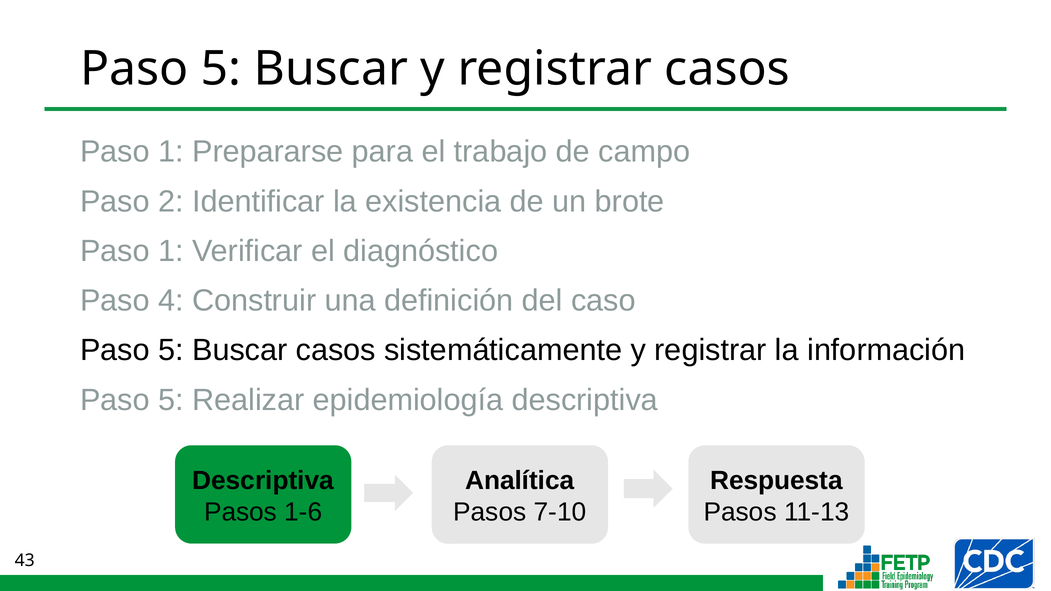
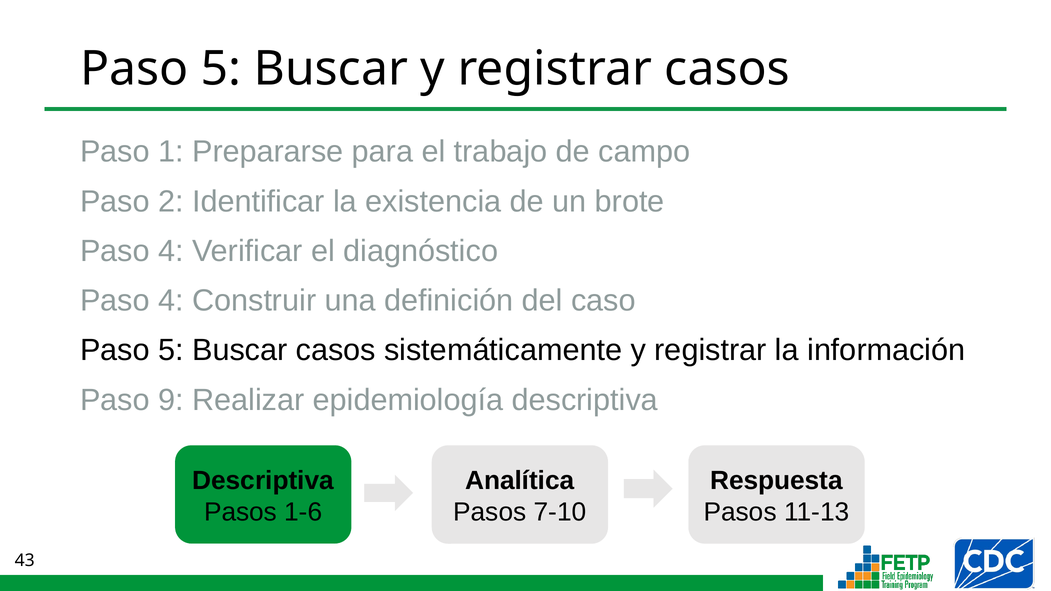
1 at (171, 251): 1 -> 4
5 at (171, 400): 5 -> 9
